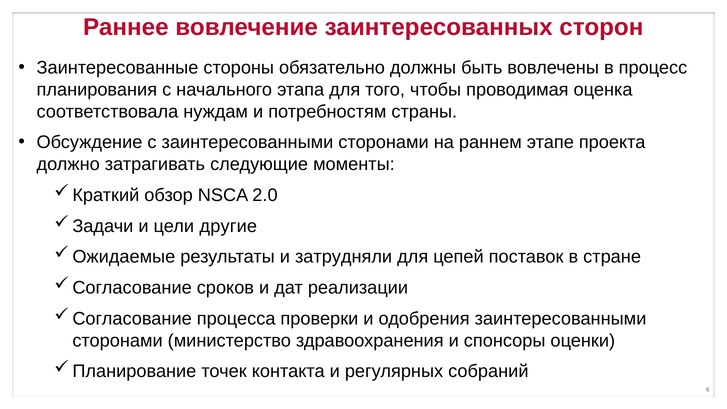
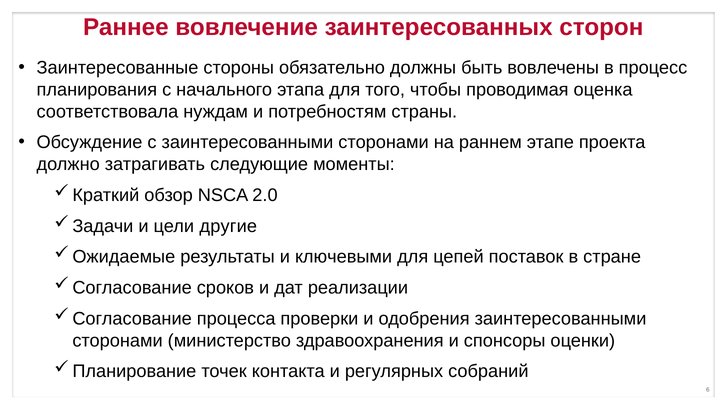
затрудняли: затрудняли -> ключевыми
